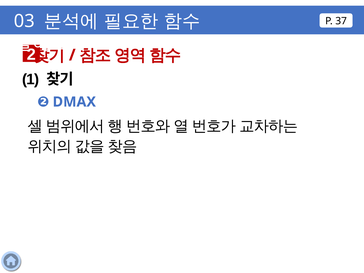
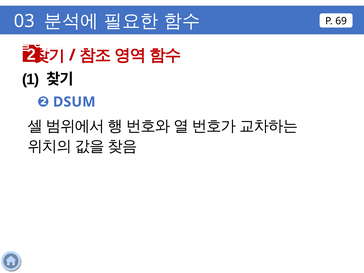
37: 37 -> 69
DMAX: DMAX -> DSUM
